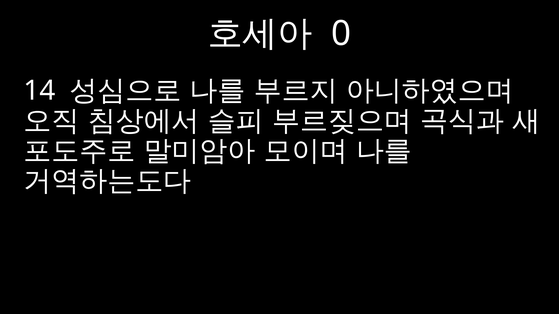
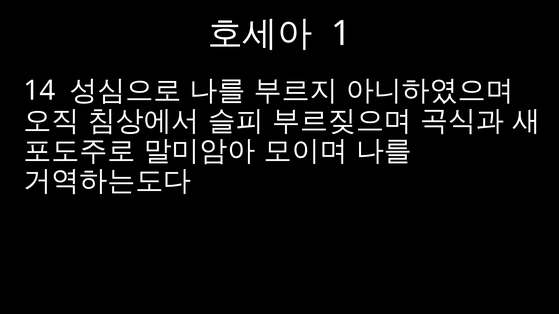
0: 0 -> 1
